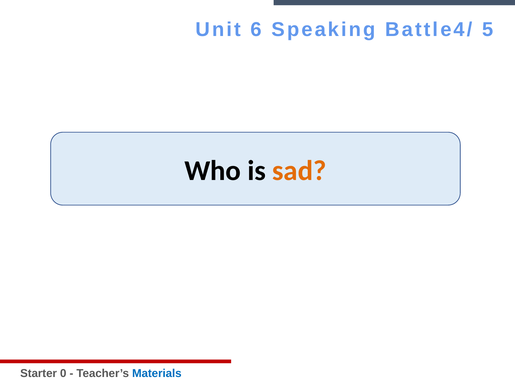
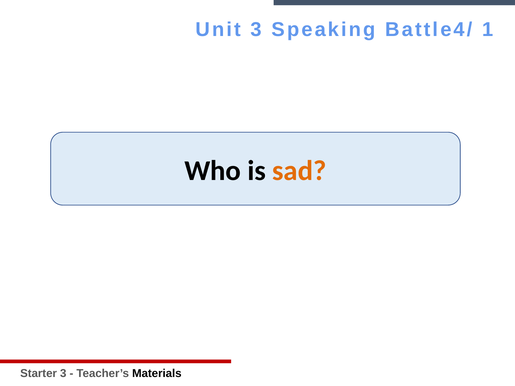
Unit 6: 6 -> 3
5: 5 -> 1
Starter 0: 0 -> 3
Materials colour: blue -> black
